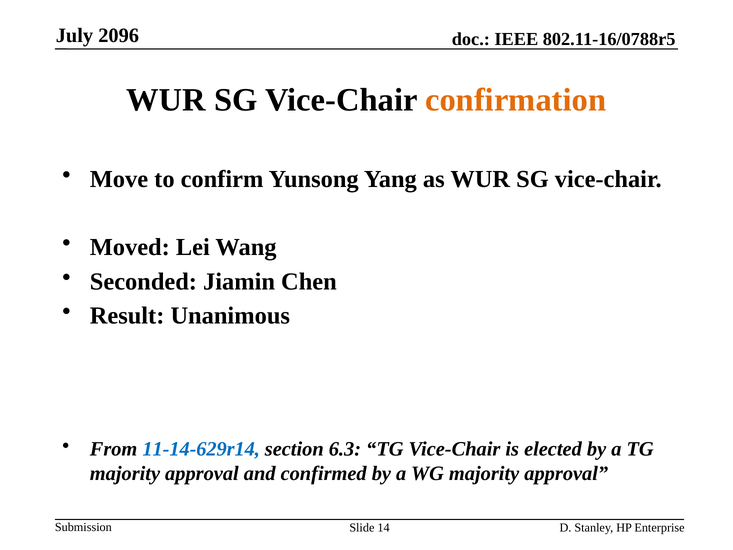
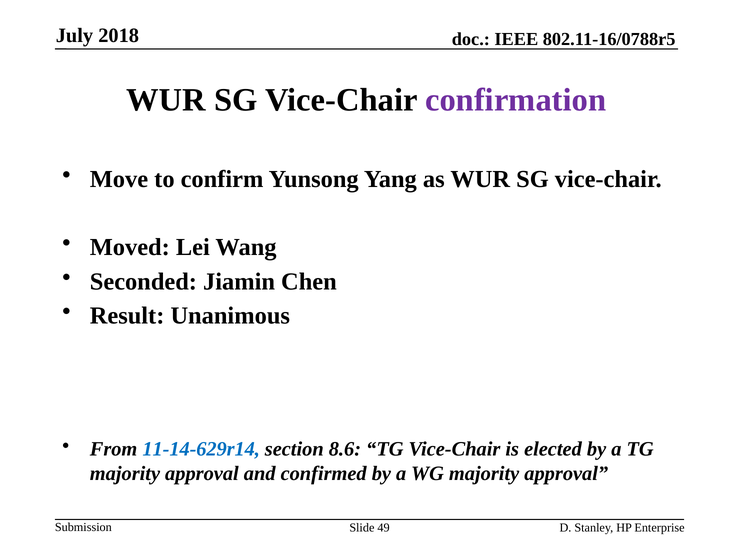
2096: 2096 -> 2018
confirmation colour: orange -> purple
6.3: 6.3 -> 8.6
14: 14 -> 49
